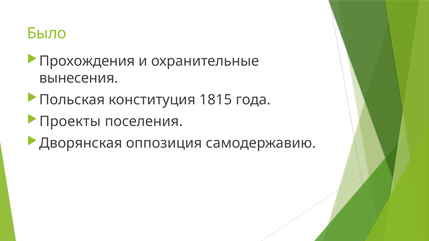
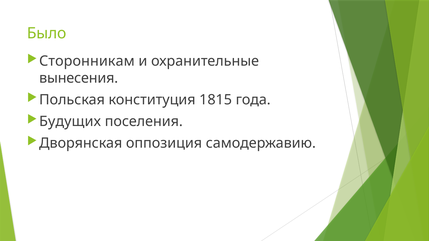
Прохождения: Прохождения -> Сторонникам
Проекты: Проекты -> Будущих
